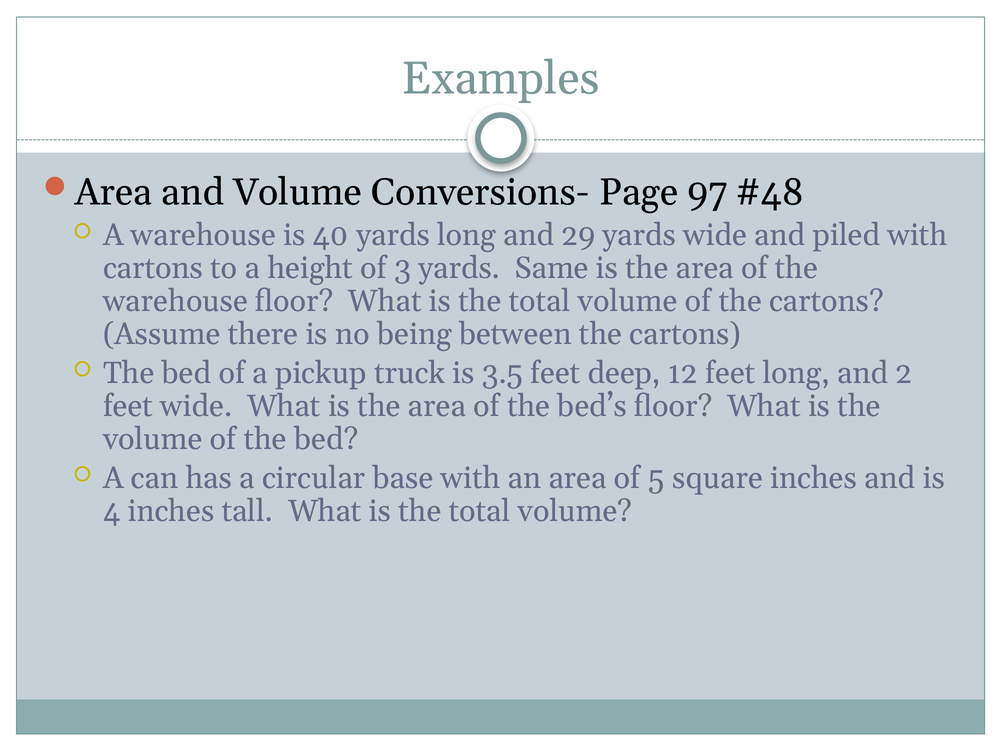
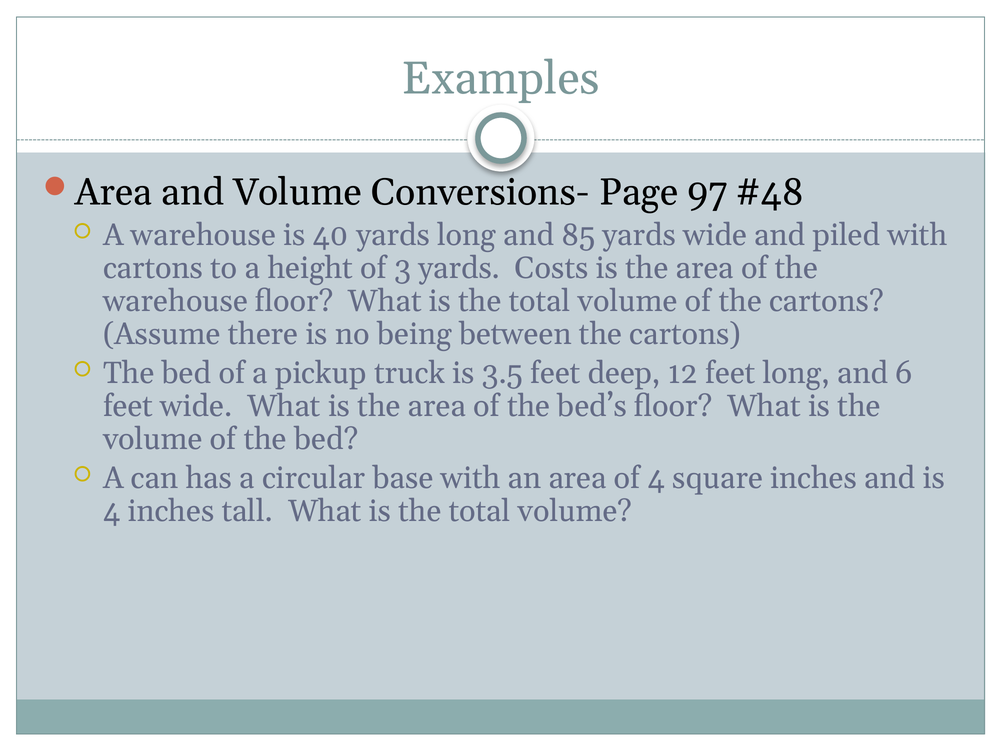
29: 29 -> 85
Same: Same -> Costs
2: 2 -> 6
of 5: 5 -> 4
